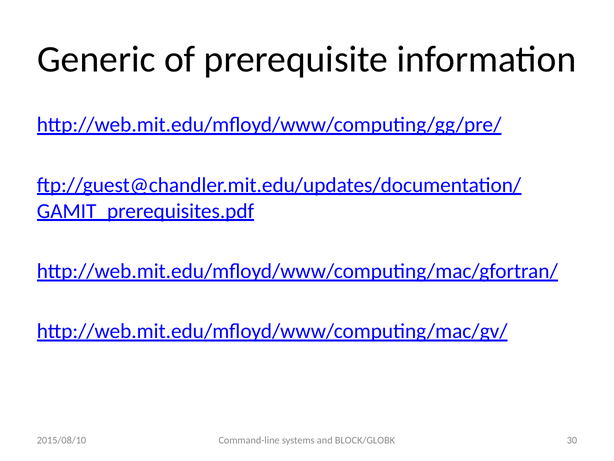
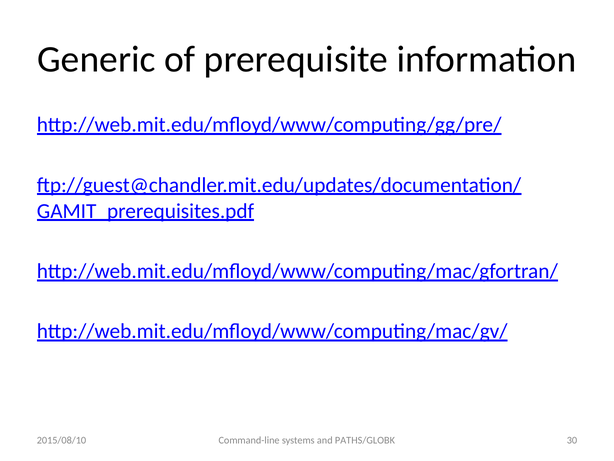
BLOCK/GLOBK: BLOCK/GLOBK -> PATHS/GLOBK
